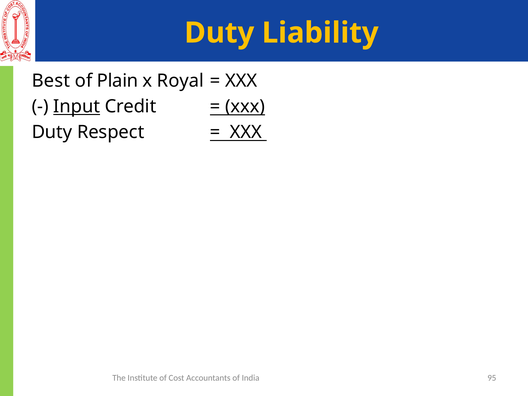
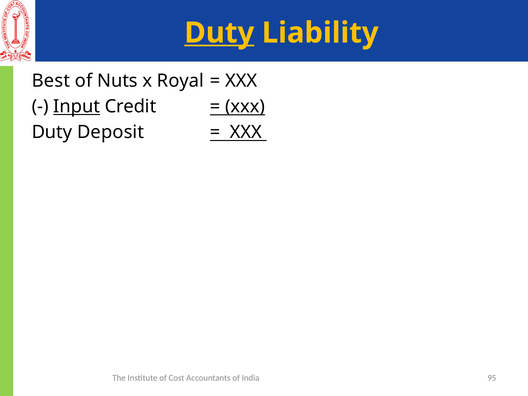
Duty at (219, 33) underline: none -> present
Plain: Plain -> Nuts
Respect: Respect -> Deposit
